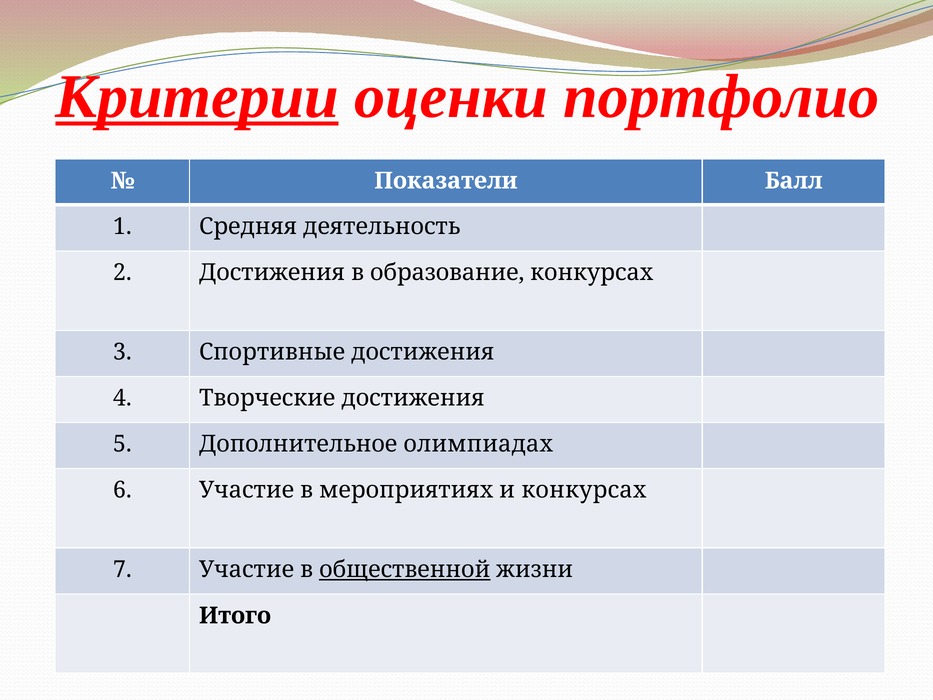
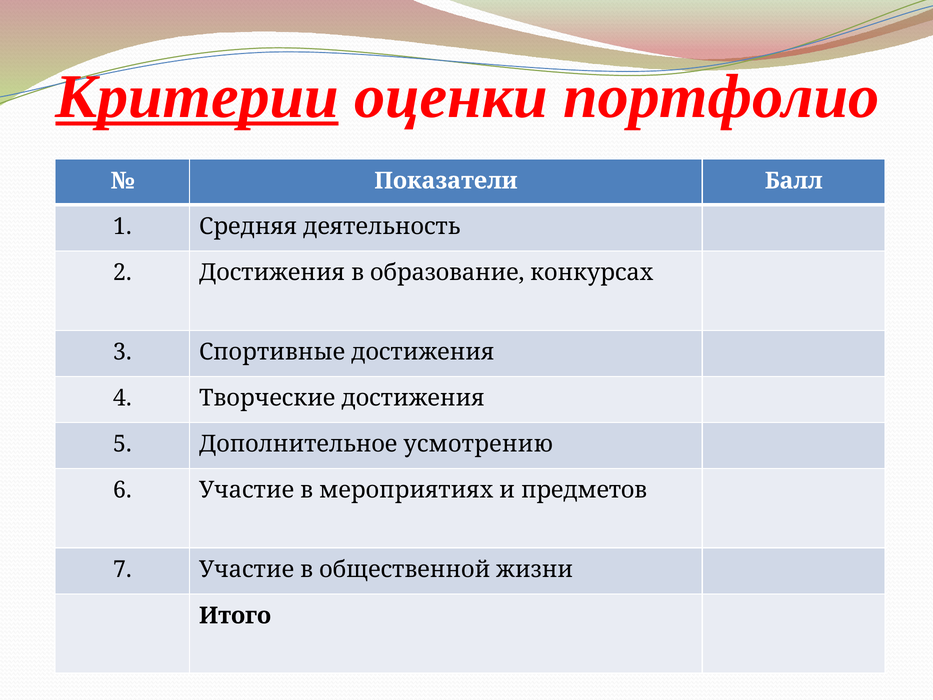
олимпиадах: олимпиадах -> усмотрению
и конкурсах: конкурсах -> предметов
общественной underline: present -> none
